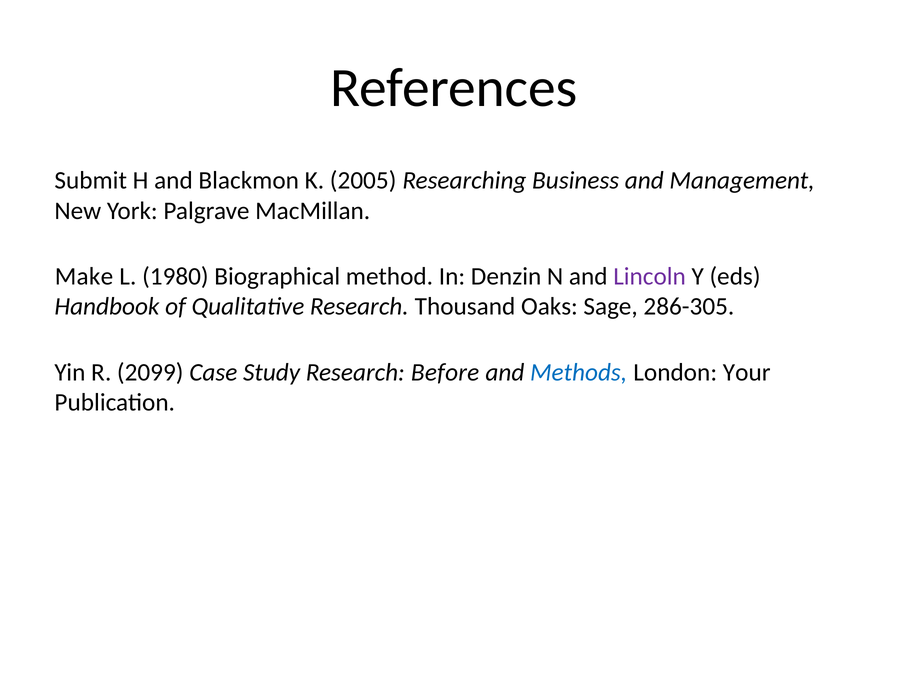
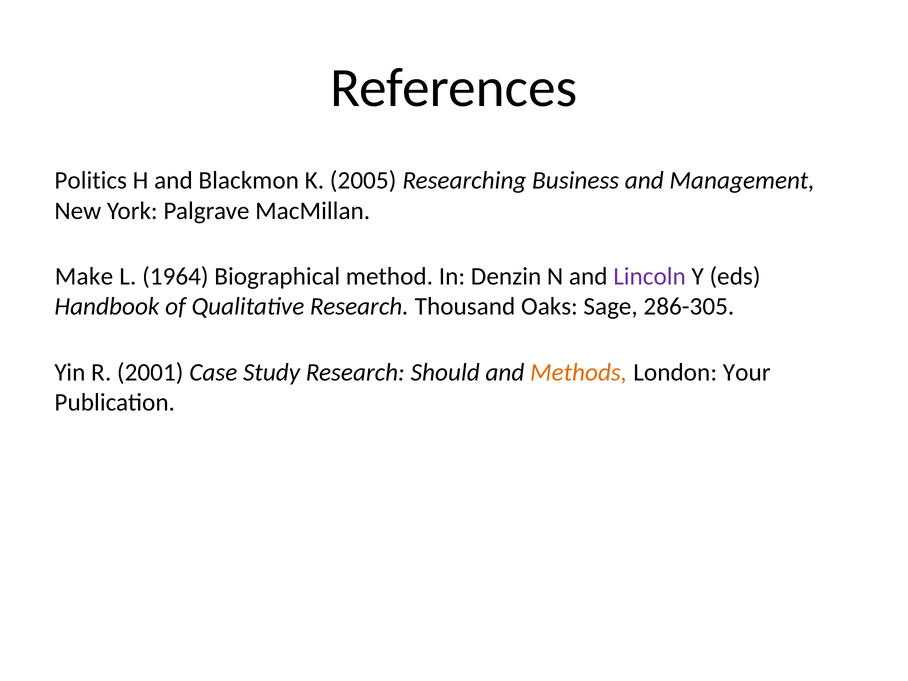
Submit: Submit -> Politics
1980: 1980 -> 1964
2099: 2099 -> 2001
Before: Before -> Should
Methods colour: blue -> orange
